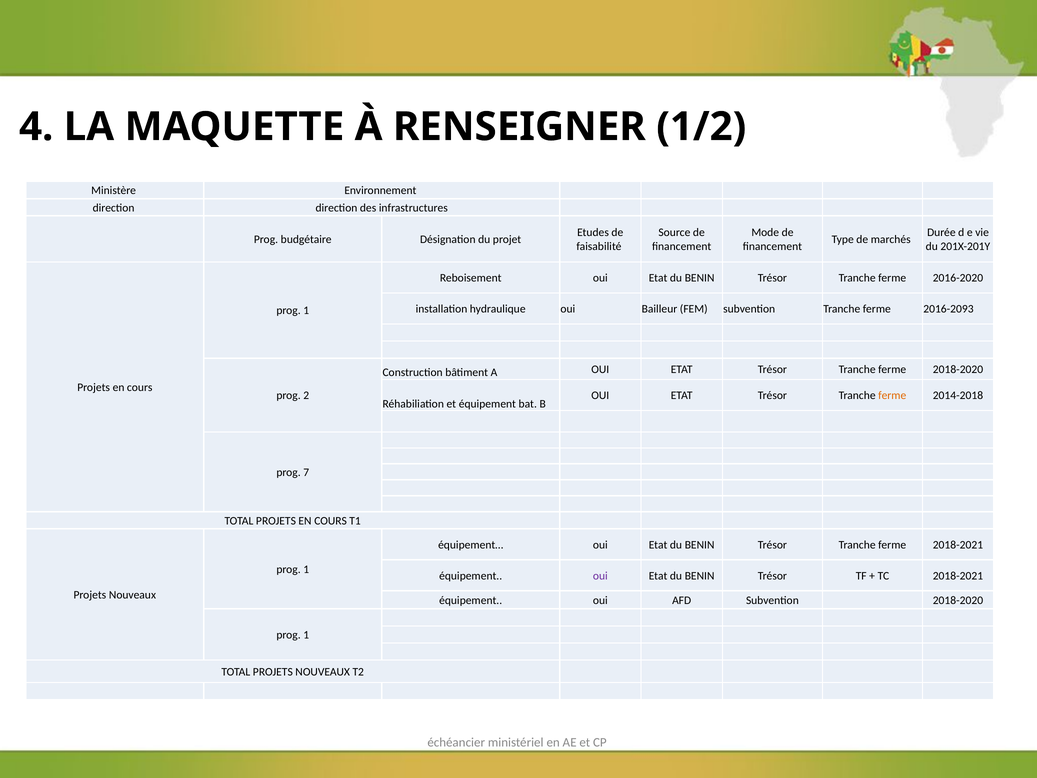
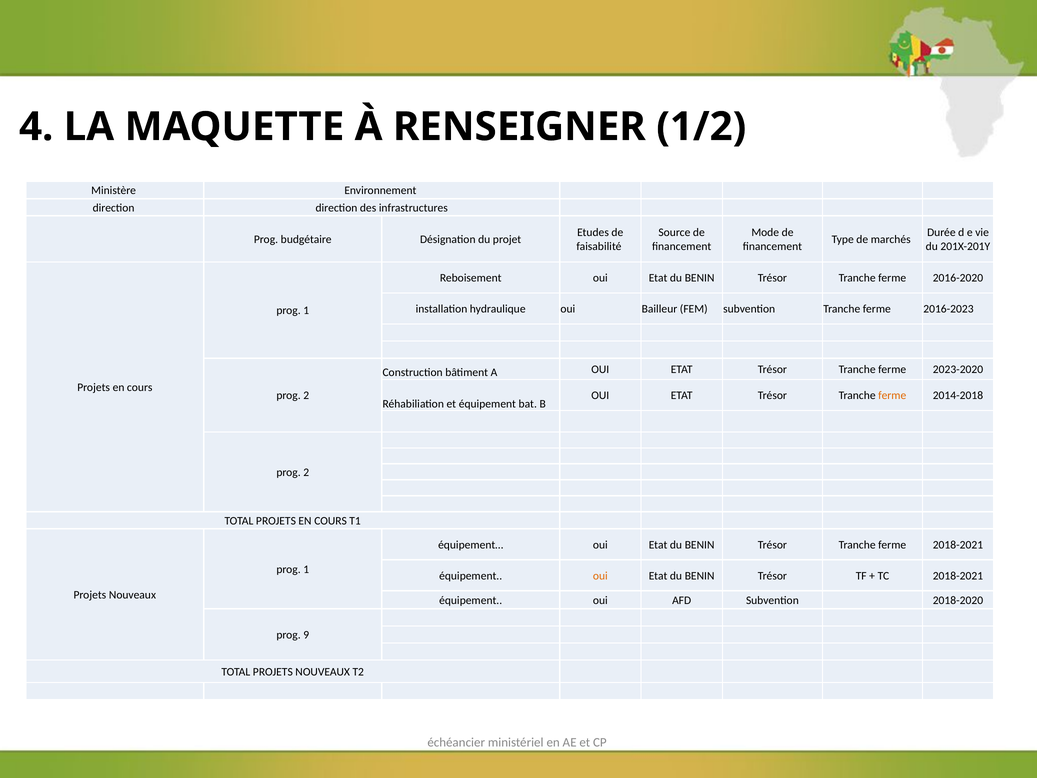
2016-2093: 2016-2093 -> 2016-2023
ferme 2018-2020: 2018-2020 -> 2023-2020
7 at (306, 472): 7 -> 2
oui at (600, 576) colour: purple -> orange
1 at (306, 635): 1 -> 9
